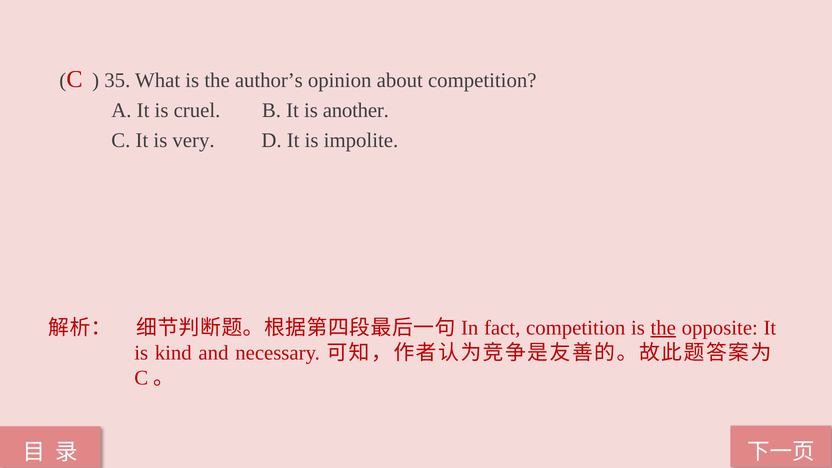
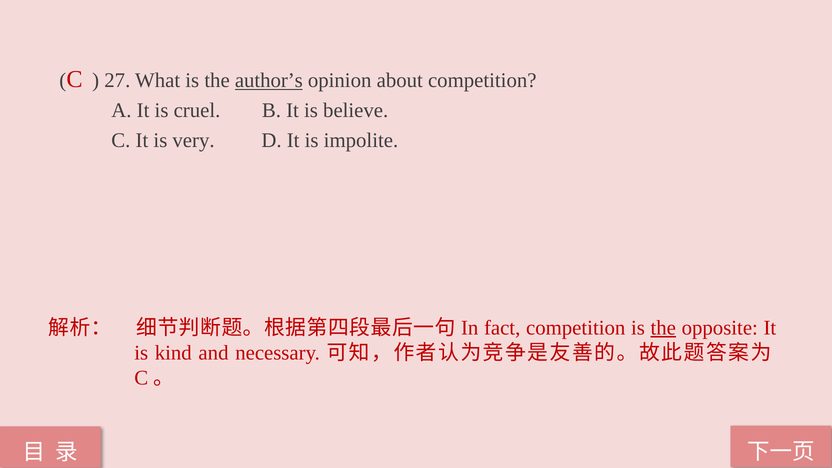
35: 35 -> 27
author’s underline: none -> present
another: another -> believe
